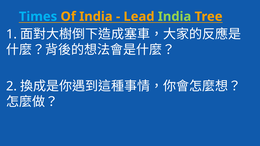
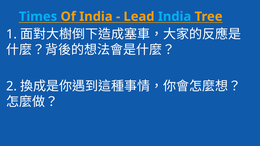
India at (175, 17) colour: light green -> light blue
